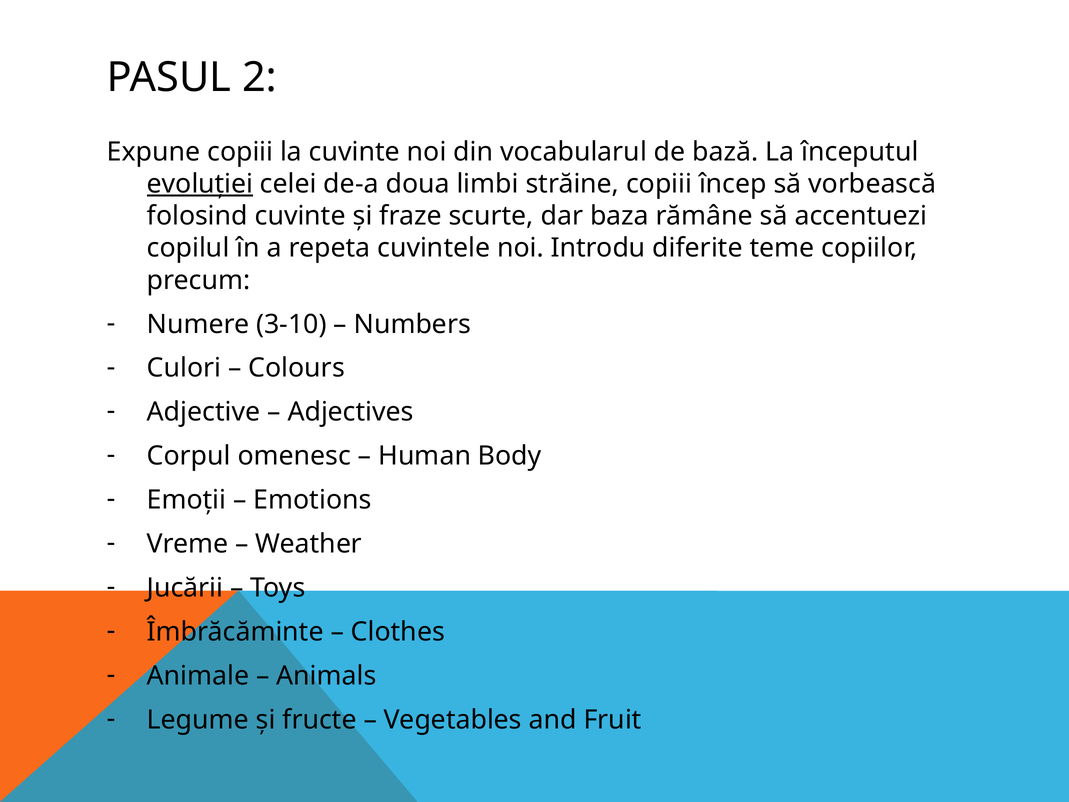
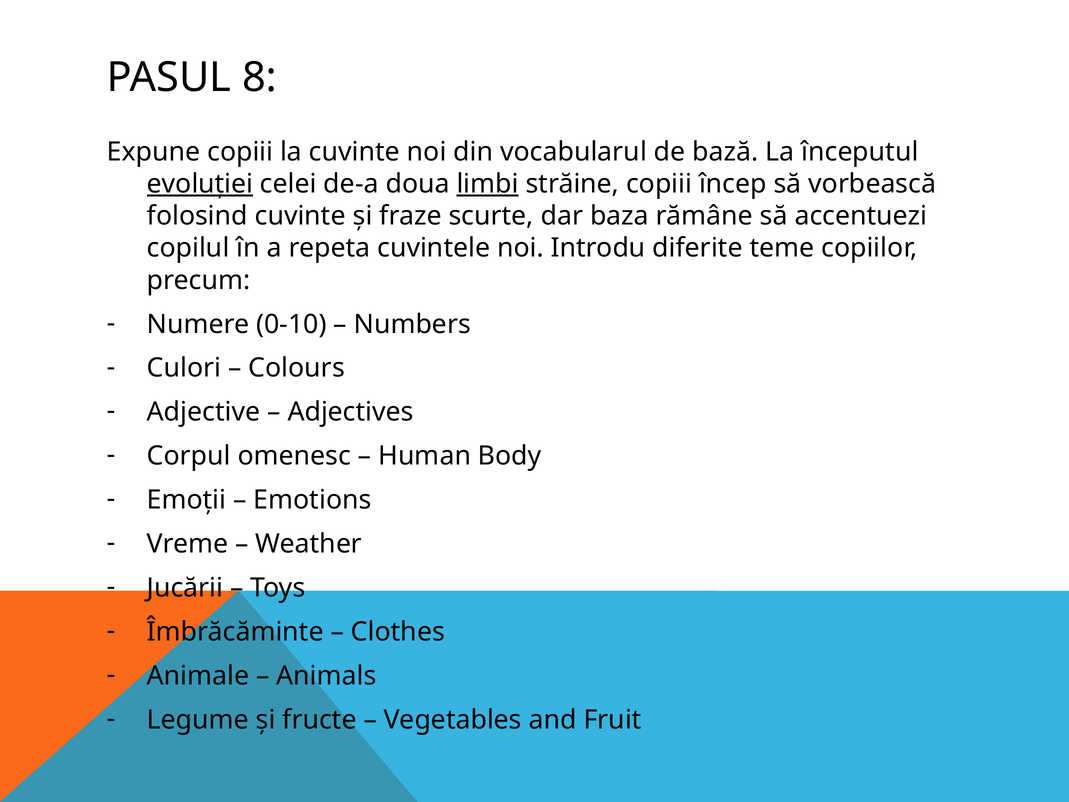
2: 2 -> 8
limbi underline: none -> present
3-10: 3-10 -> 0-10
